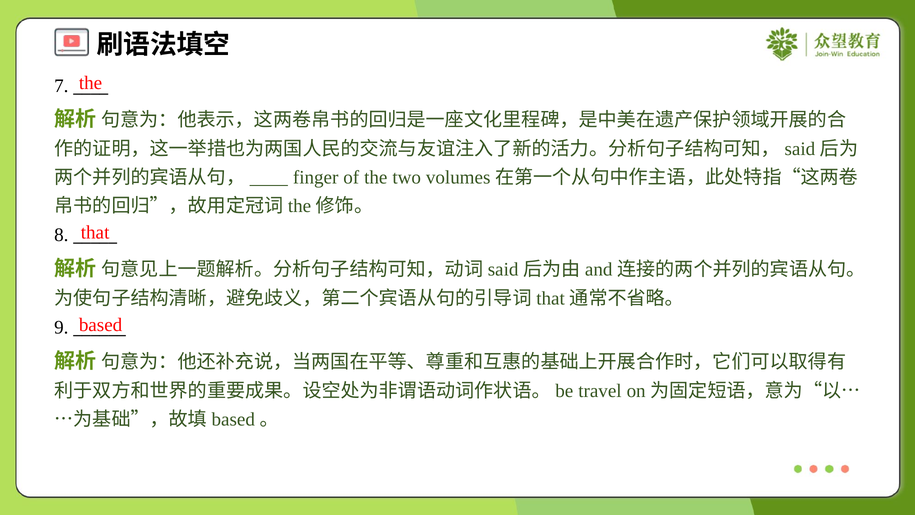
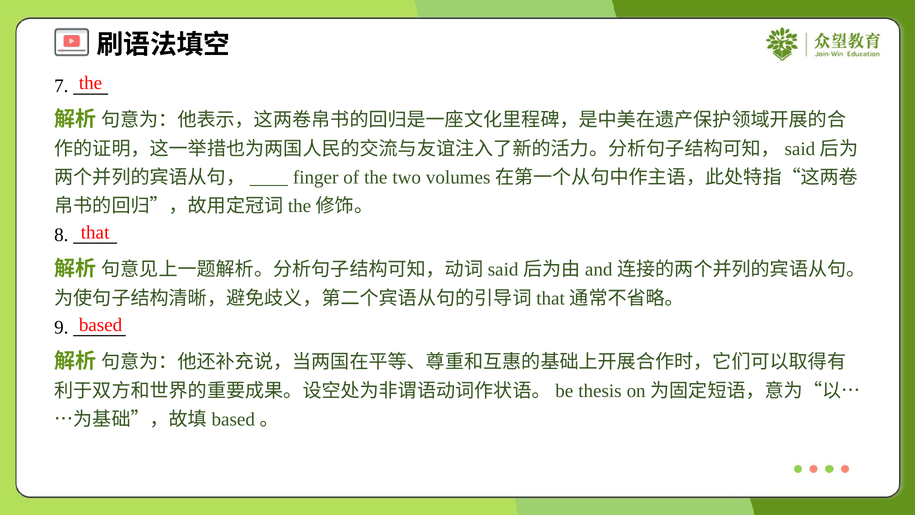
travel: travel -> thesis
